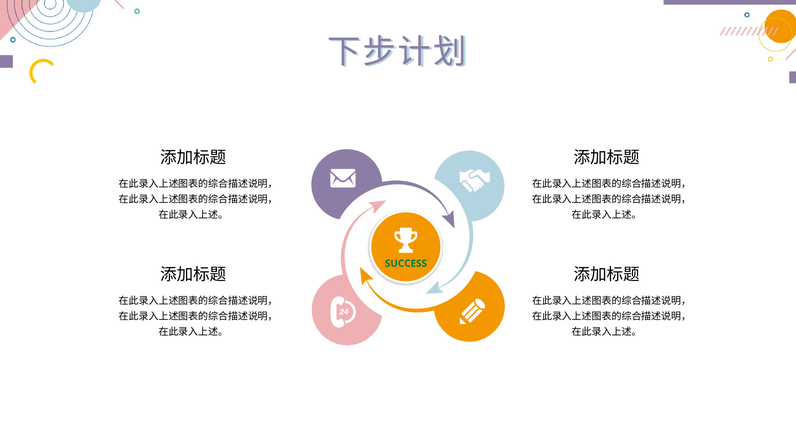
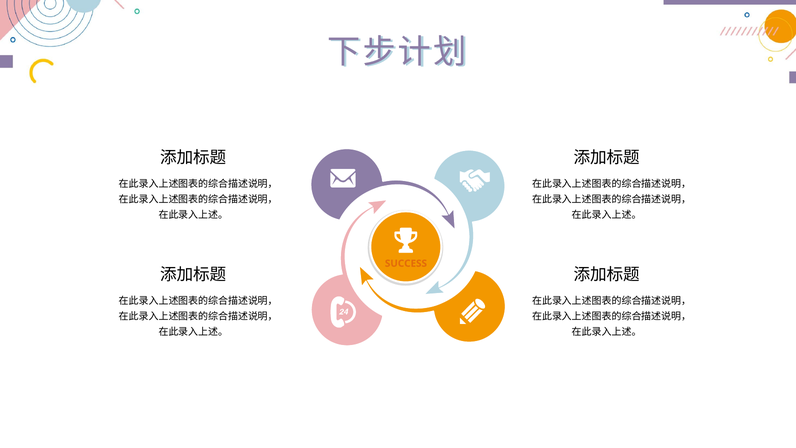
SUCCESS colour: green -> orange
